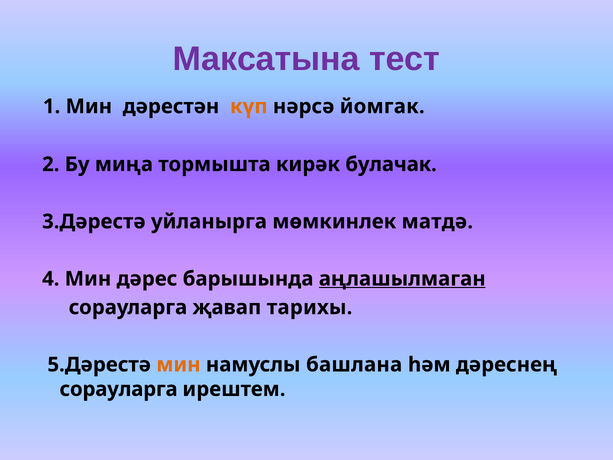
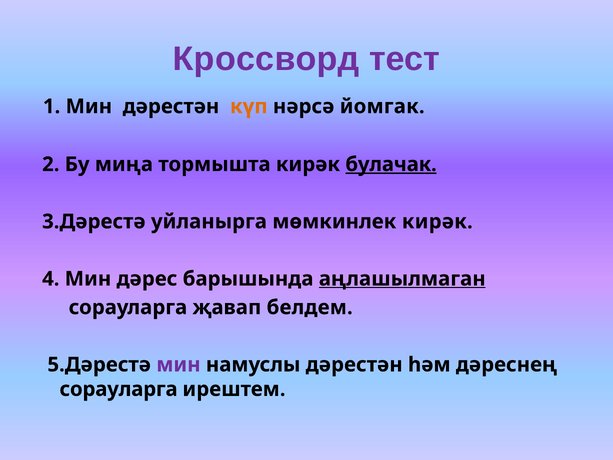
Максатына: Максатына -> Кроссворд
булачак underline: none -> present
мөмкинлек матдә: матдә -> кирәк
тарихы: тарихы -> белдем
мин at (178, 364) colour: orange -> purple
намуслы башлана: башлана -> дәрестән
